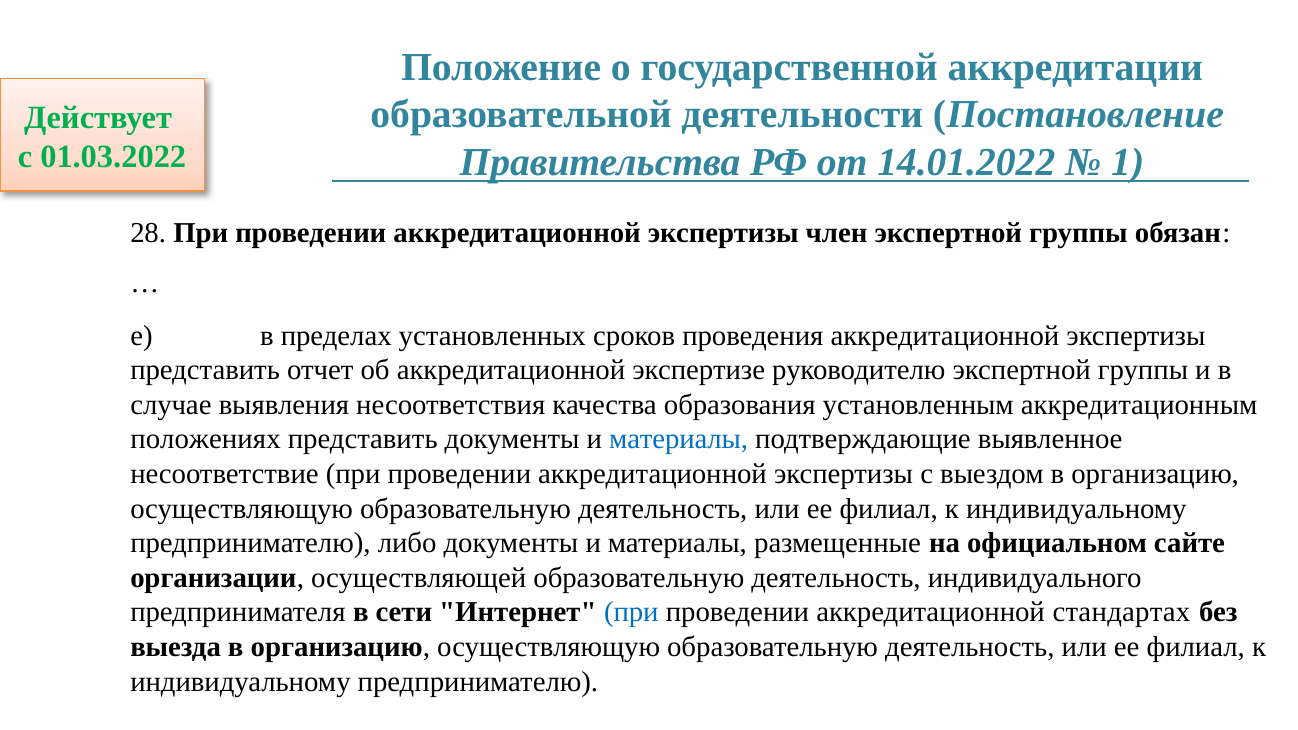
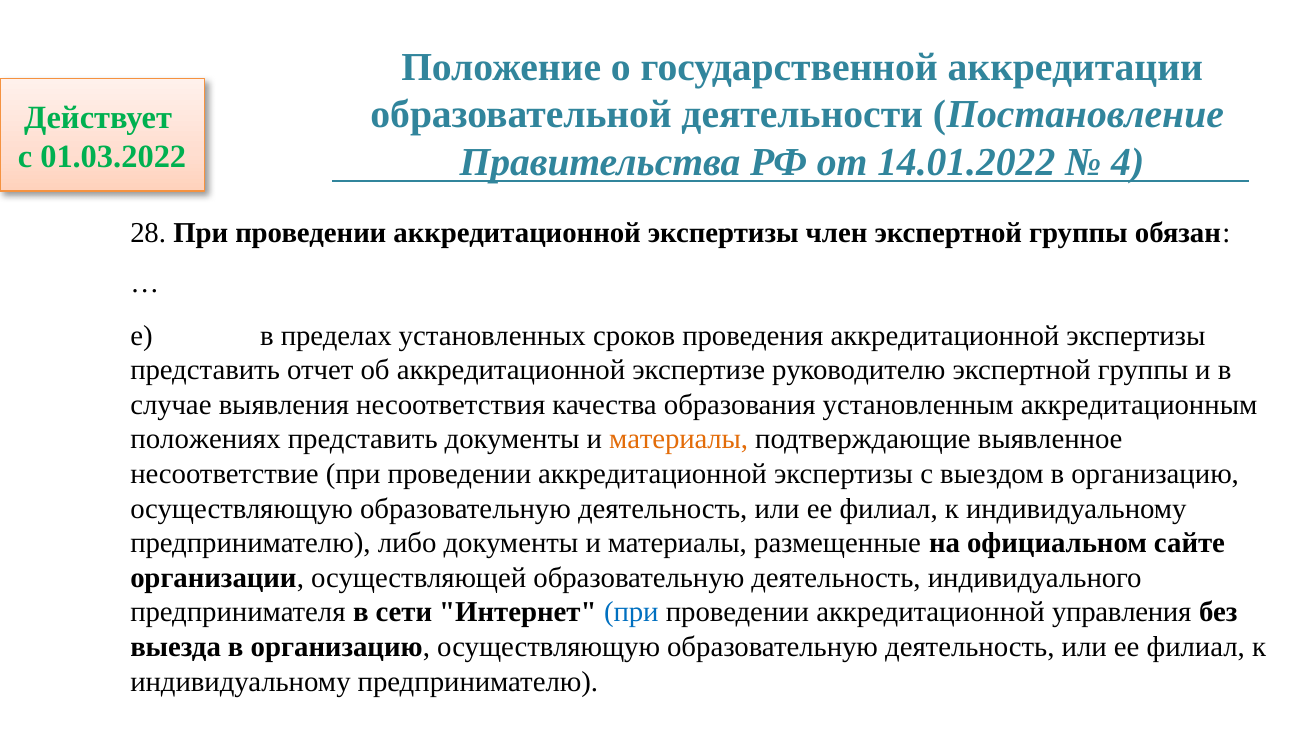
1: 1 -> 4
материалы at (679, 440) colour: blue -> orange
стандартах: стандартах -> управления
